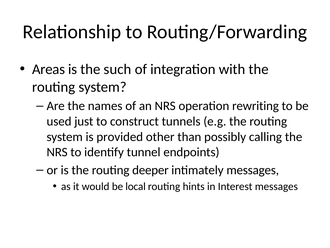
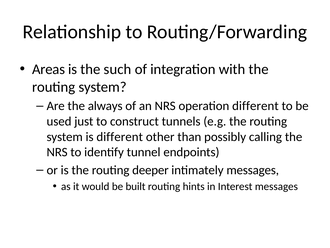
names: names -> always
operation rewriting: rewriting -> different
is provided: provided -> different
local: local -> built
